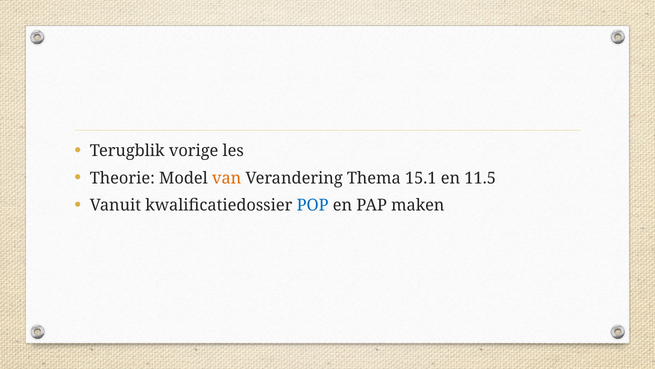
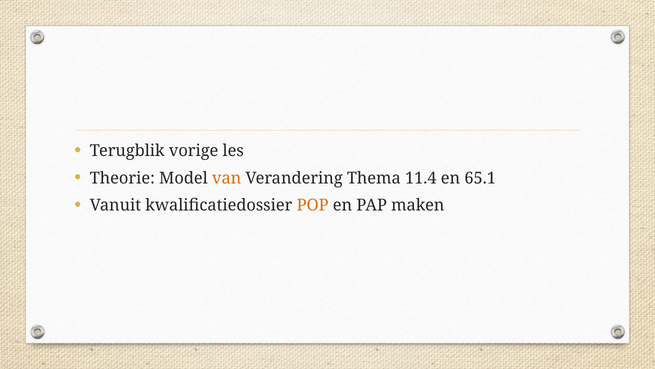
15.1: 15.1 -> 11.4
11.5: 11.5 -> 65.1
POP colour: blue -> orange
